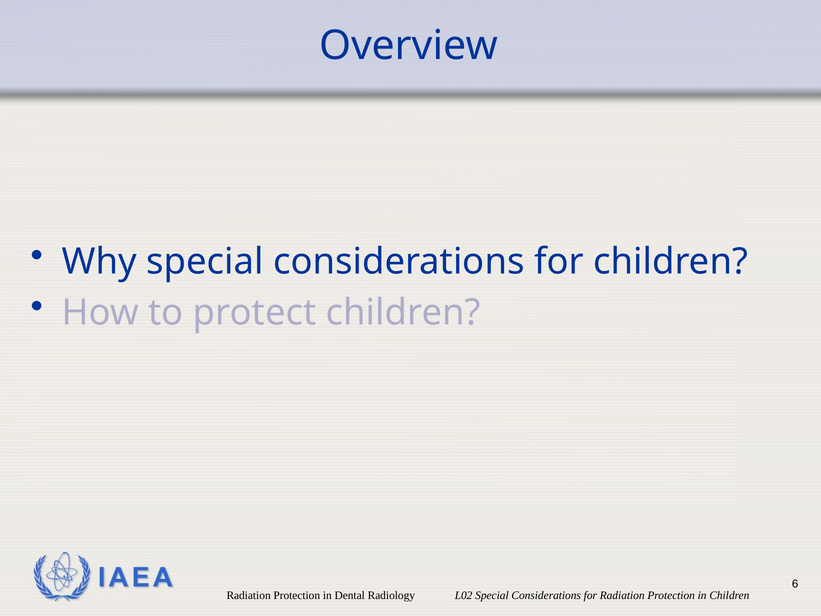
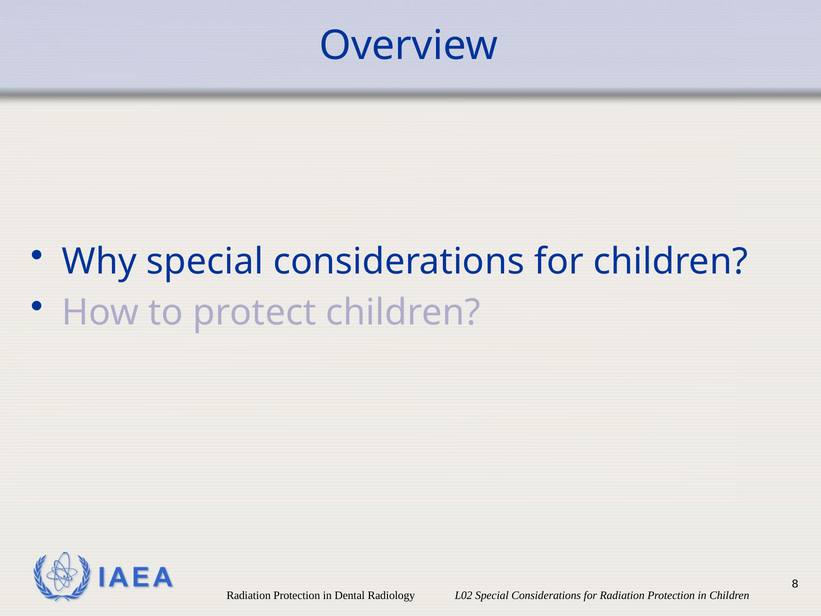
6: 6 -> 8
